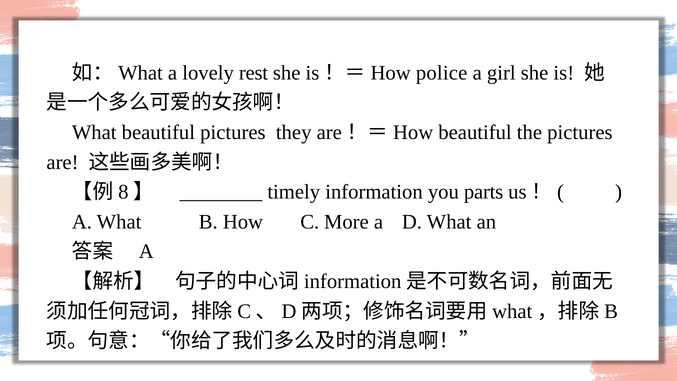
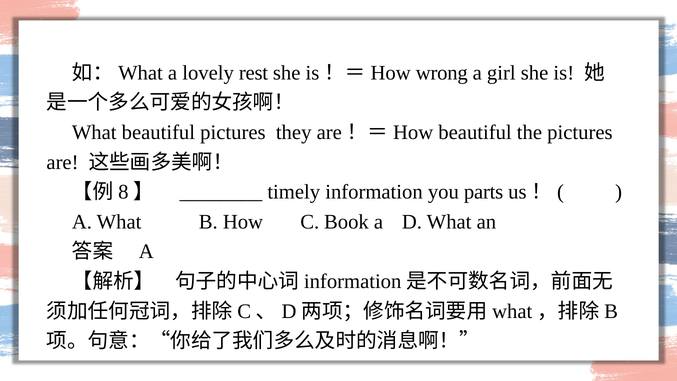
police: police -> wrong
More: More -> Book
